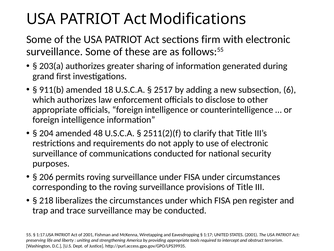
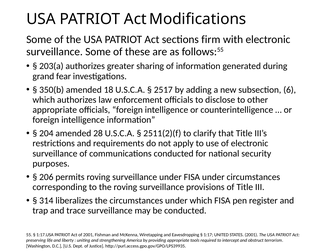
first: first -> fear
911(b: 911(b -> 350(b
48: 48 -> 28
218: 218 -> 314
